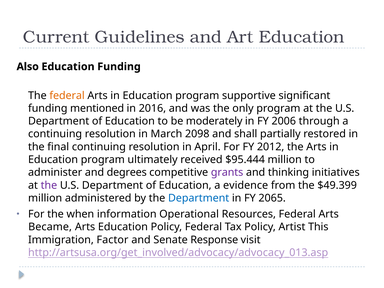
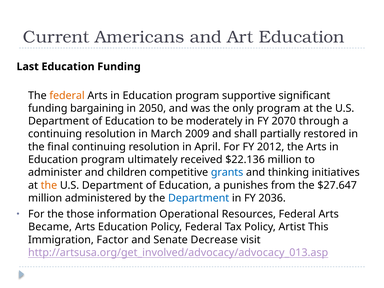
Guidelines: Guidelines -> Americans
Also: Also -> Last
mentioned: mentioned -> bargaining
2016: 2016 -> 2050
2006: 2006 -> 2070
2098: 2098 -> 2009
$95.444: $95.444 -> $22.136
degrees: degrees -> children
grants colour: purple -> blue
the at (49, 185) colour: purple -> orange
evidence: evidence -> punishes
$49.399: $49.399 -> $27.647
2065: 2065 -> 2036
when: when -> those
Response: Response -> Decrease
